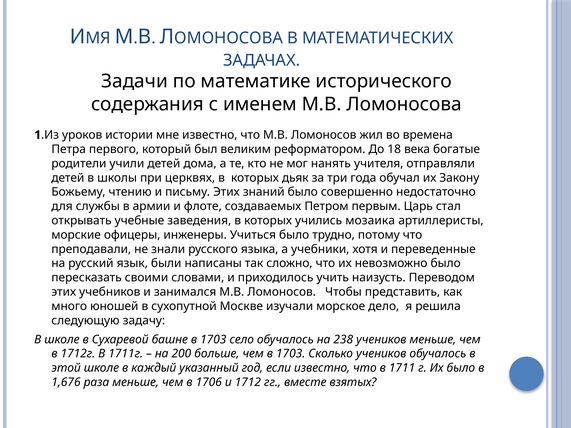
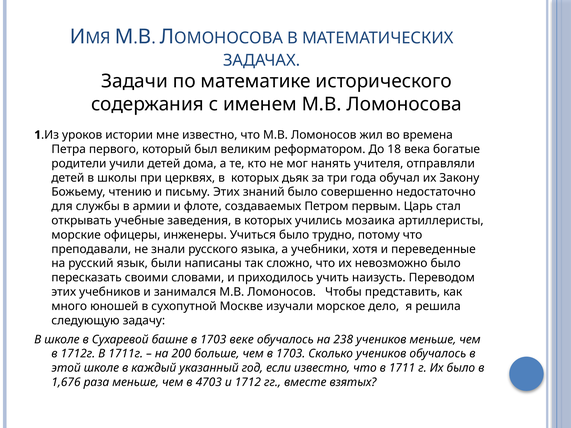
село: село -> веке
1706: 1706 -> 4703
